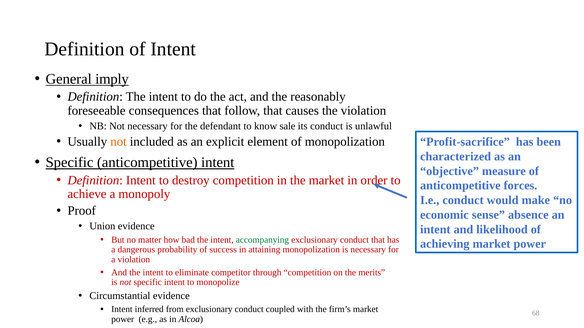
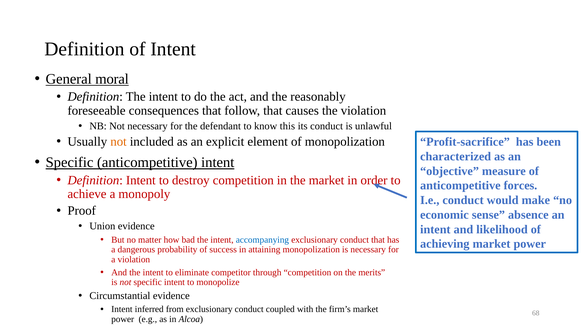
imply: imply -> moral
sale: sale -> this
accompanying colour: green -> blue
